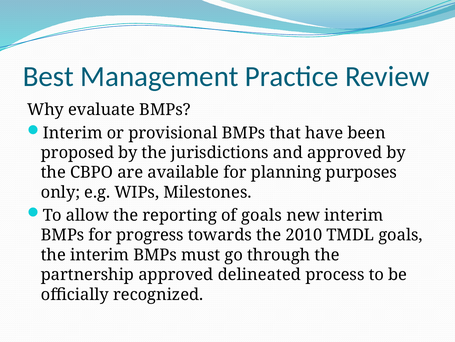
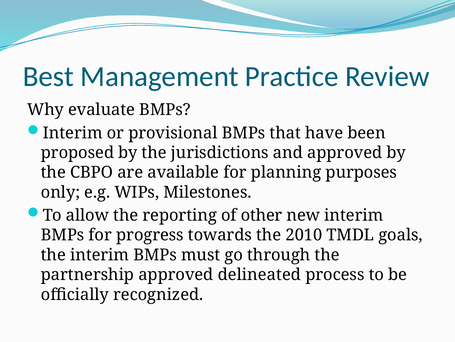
of goals: goals -> other
